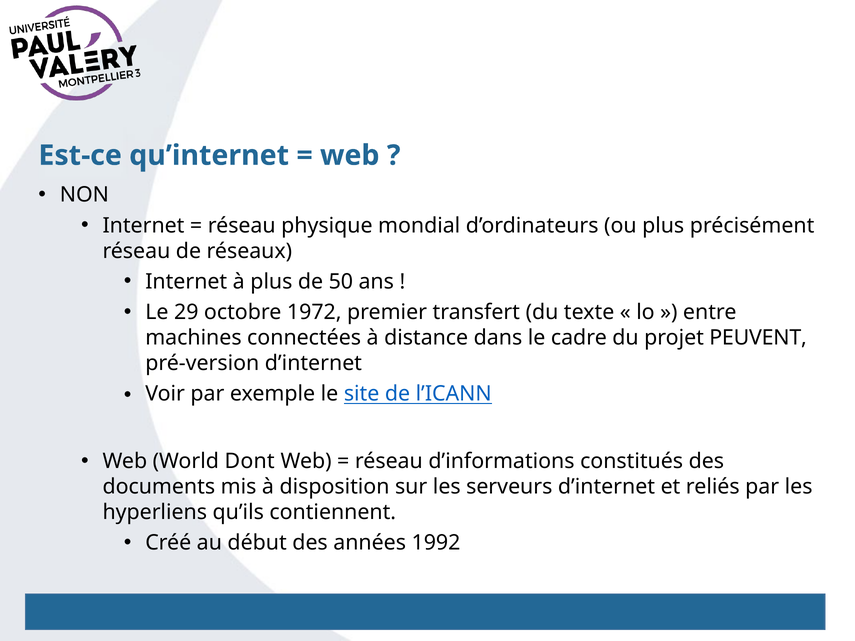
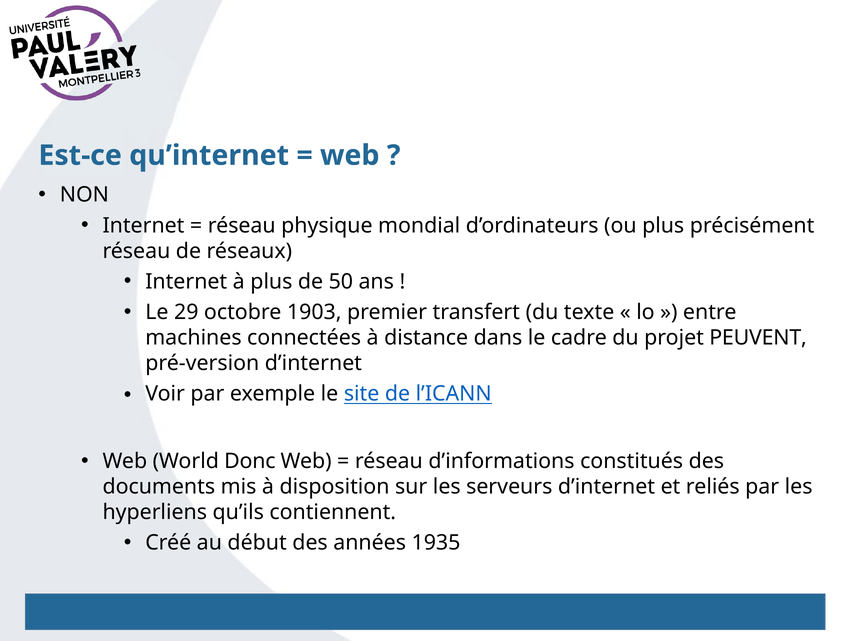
1972: 1972 -> 1903
Dont: Dont -> Donc
1992: 1992 -> 1935
